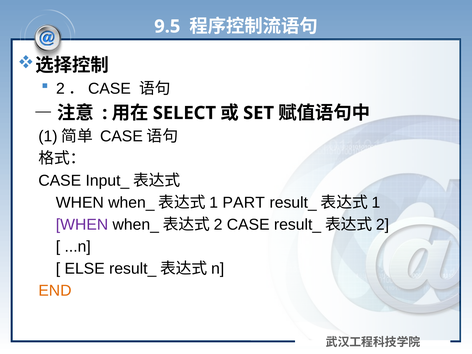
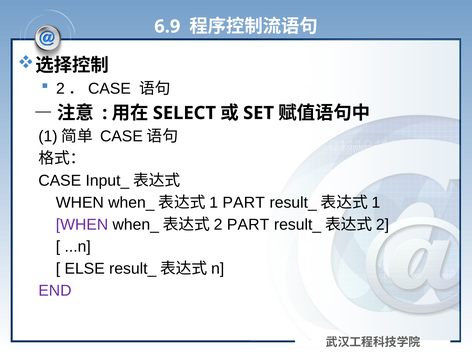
9.5: 9.5 -> 6.9
CASE at (248, 225): CASE -> PART
END colour: orange -> purple
